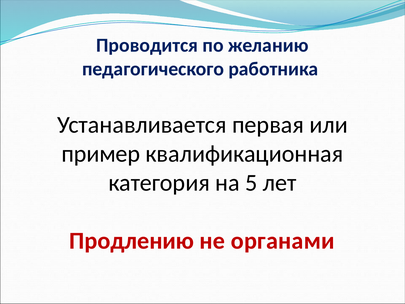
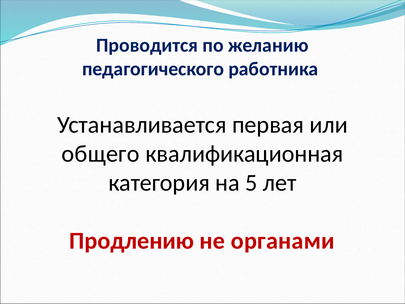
пример: пример -> общего
